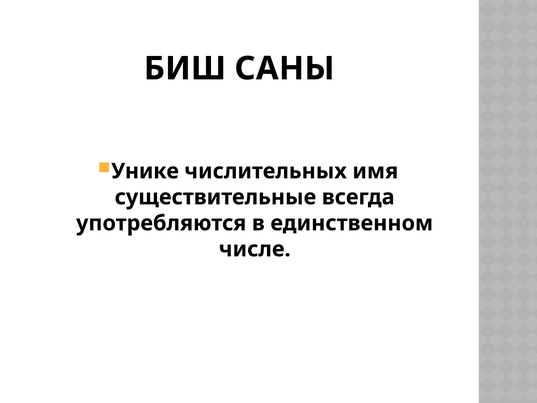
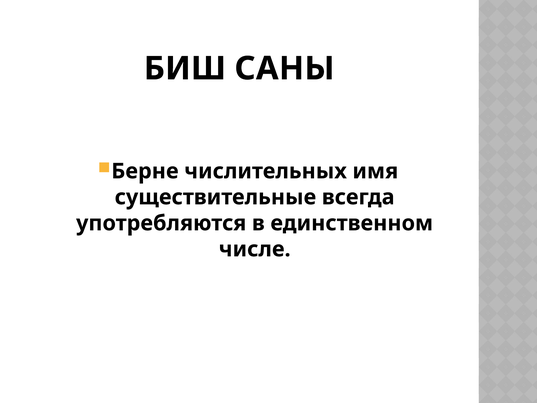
Унике: Унике -> Берне
